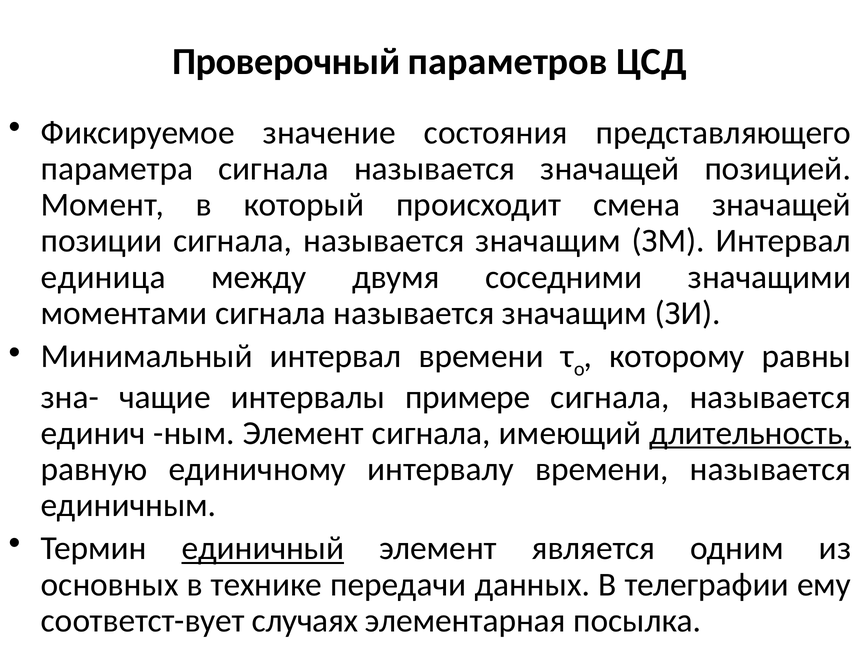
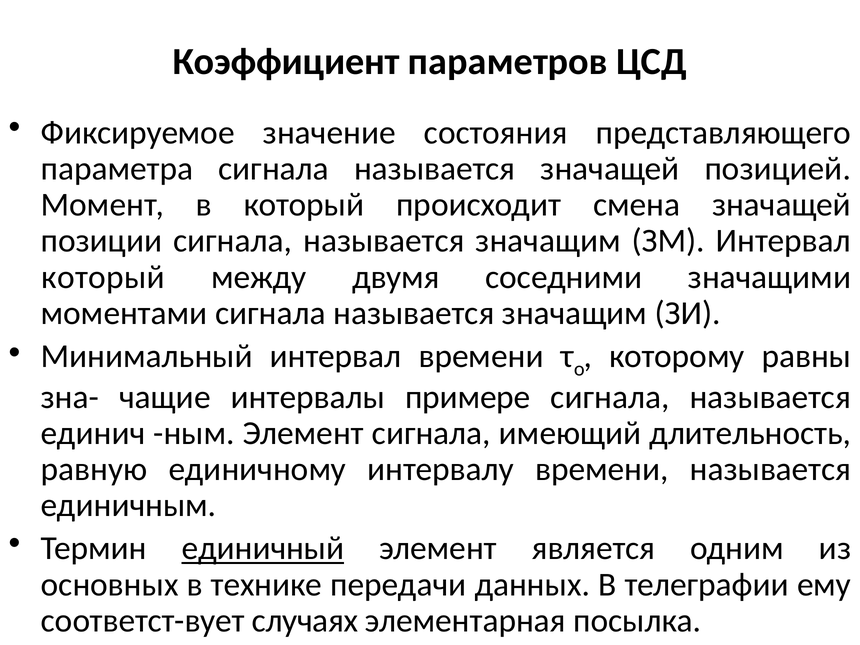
Проверочный: Проверочный -> Коэффициент
единица at (103, 277): единица -> который
длительность underline: present -> none
